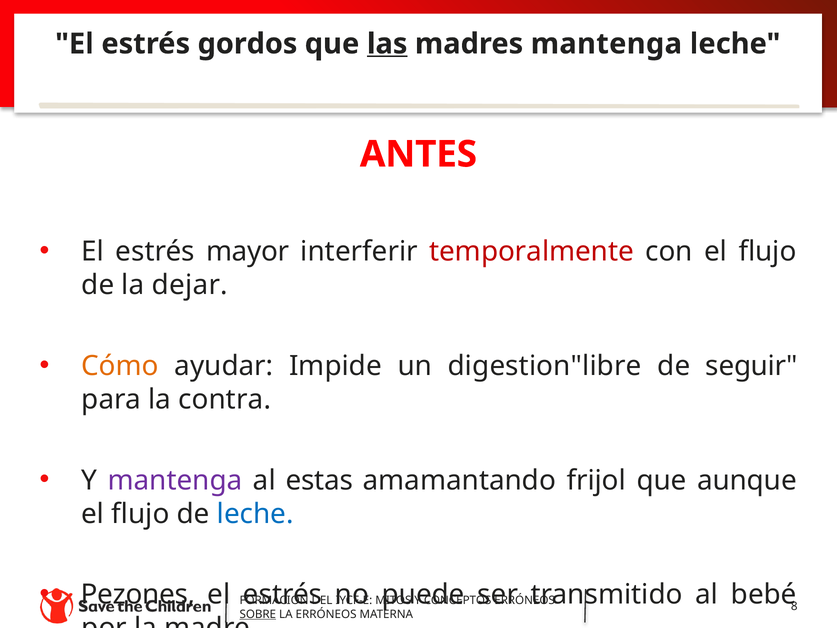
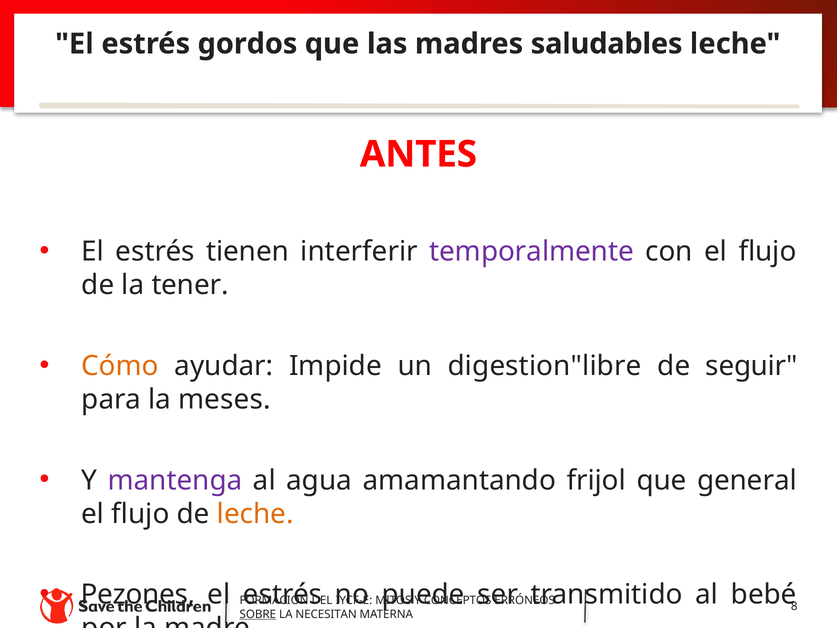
las underline: present -> none
madres mantenga: mantenga -> saludables
mayor: mayor -> tienen
temporalmente colour: red -> purple
dejar: dejar -> tener
contra: contra -> meses
estas: estas -> agua
aunque: aunque -> general
leche at (255, 514) colour: blue -> orange
LA ERRÓNEOS: ERRÓNEOS -> NECESITAN
